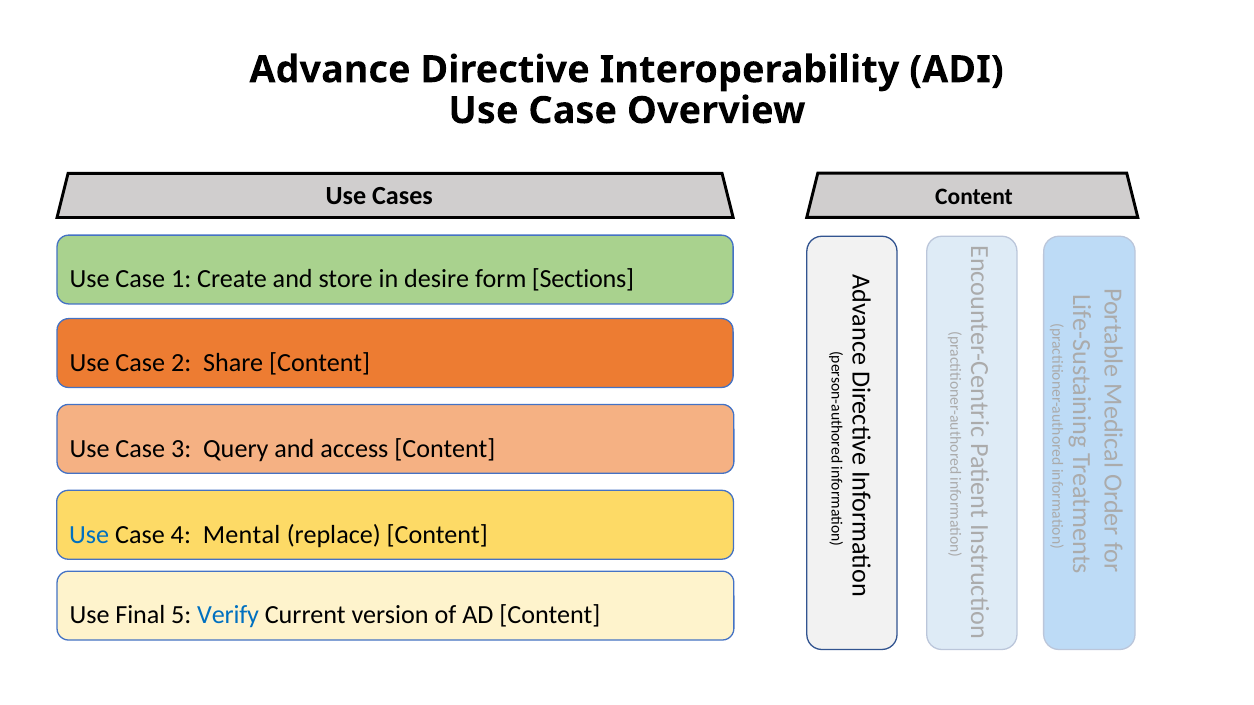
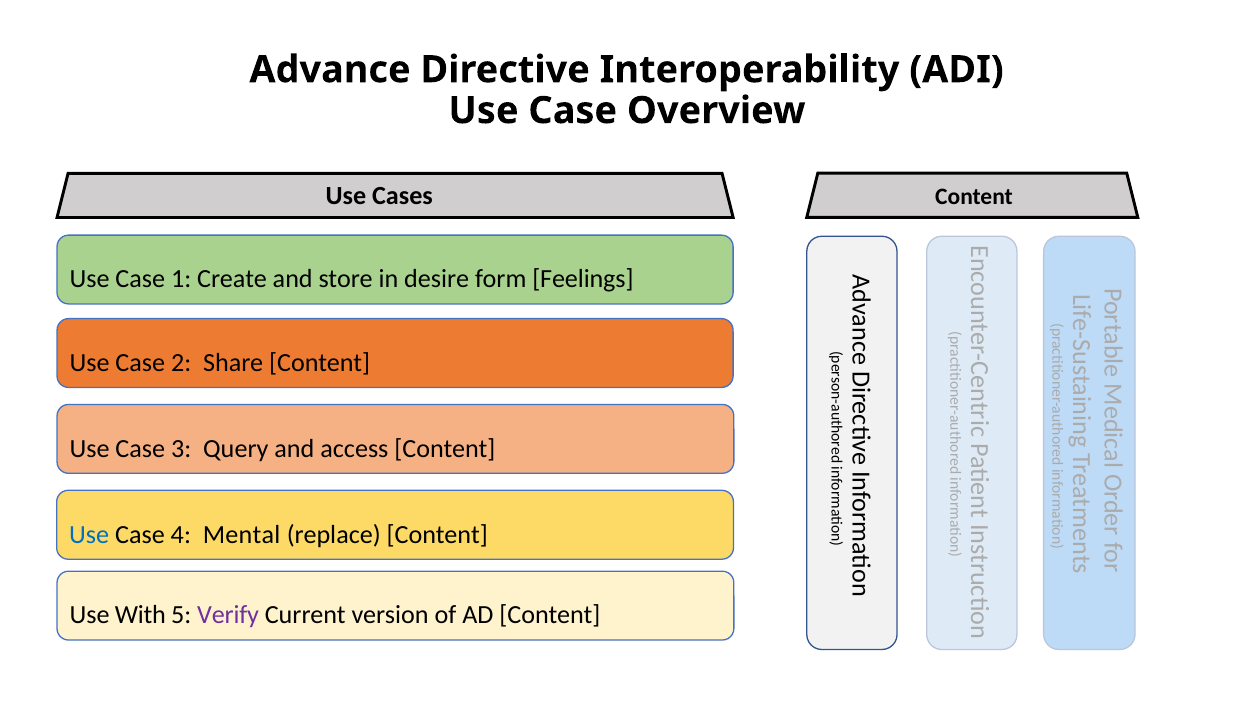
Sections: Sections -> Feelings
Final: Final -> With
Verify colour: blue -> purple
